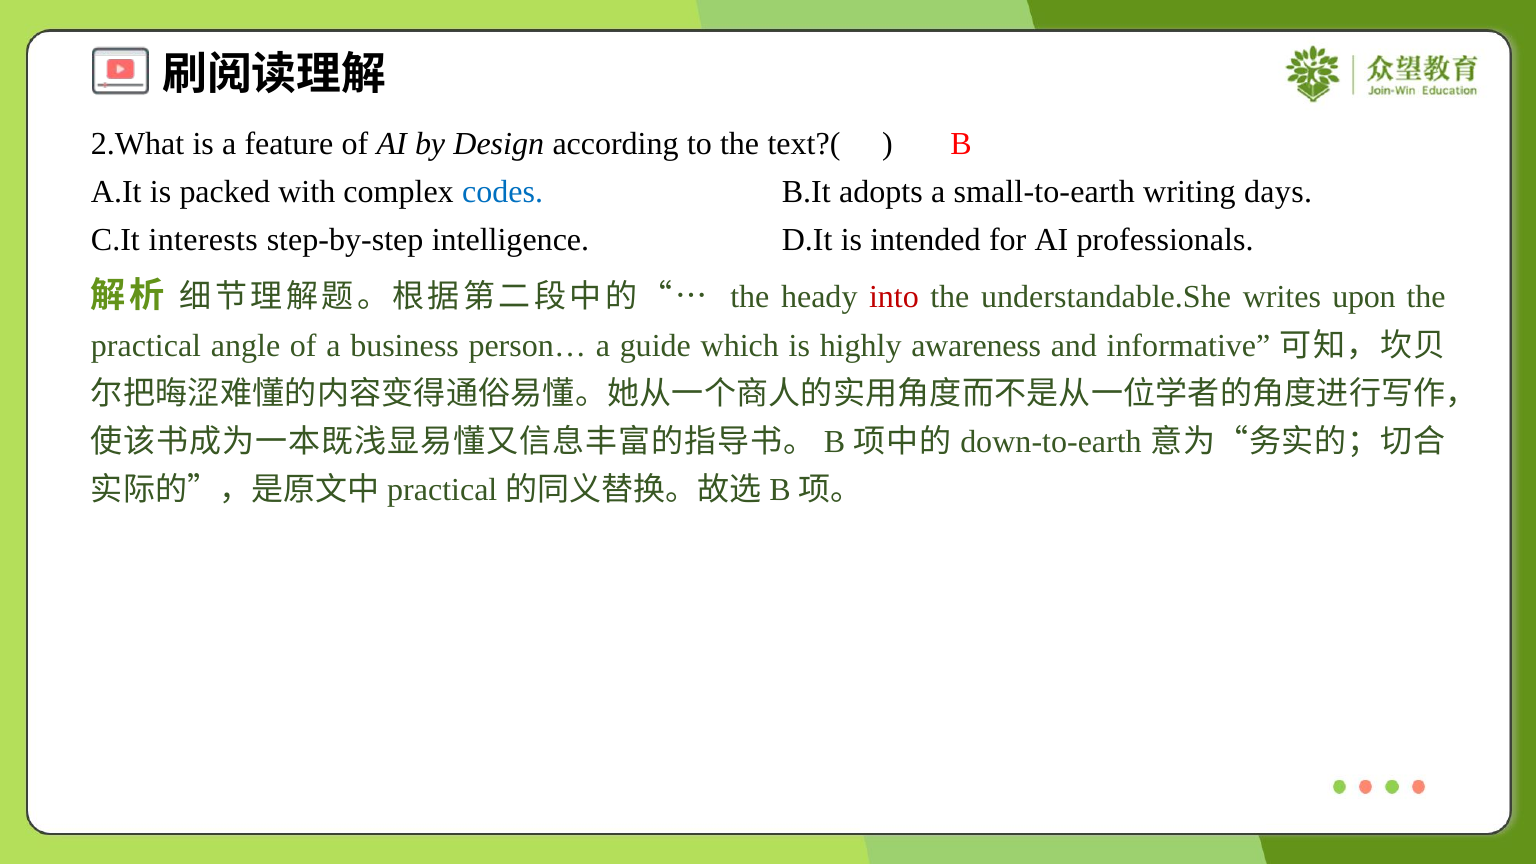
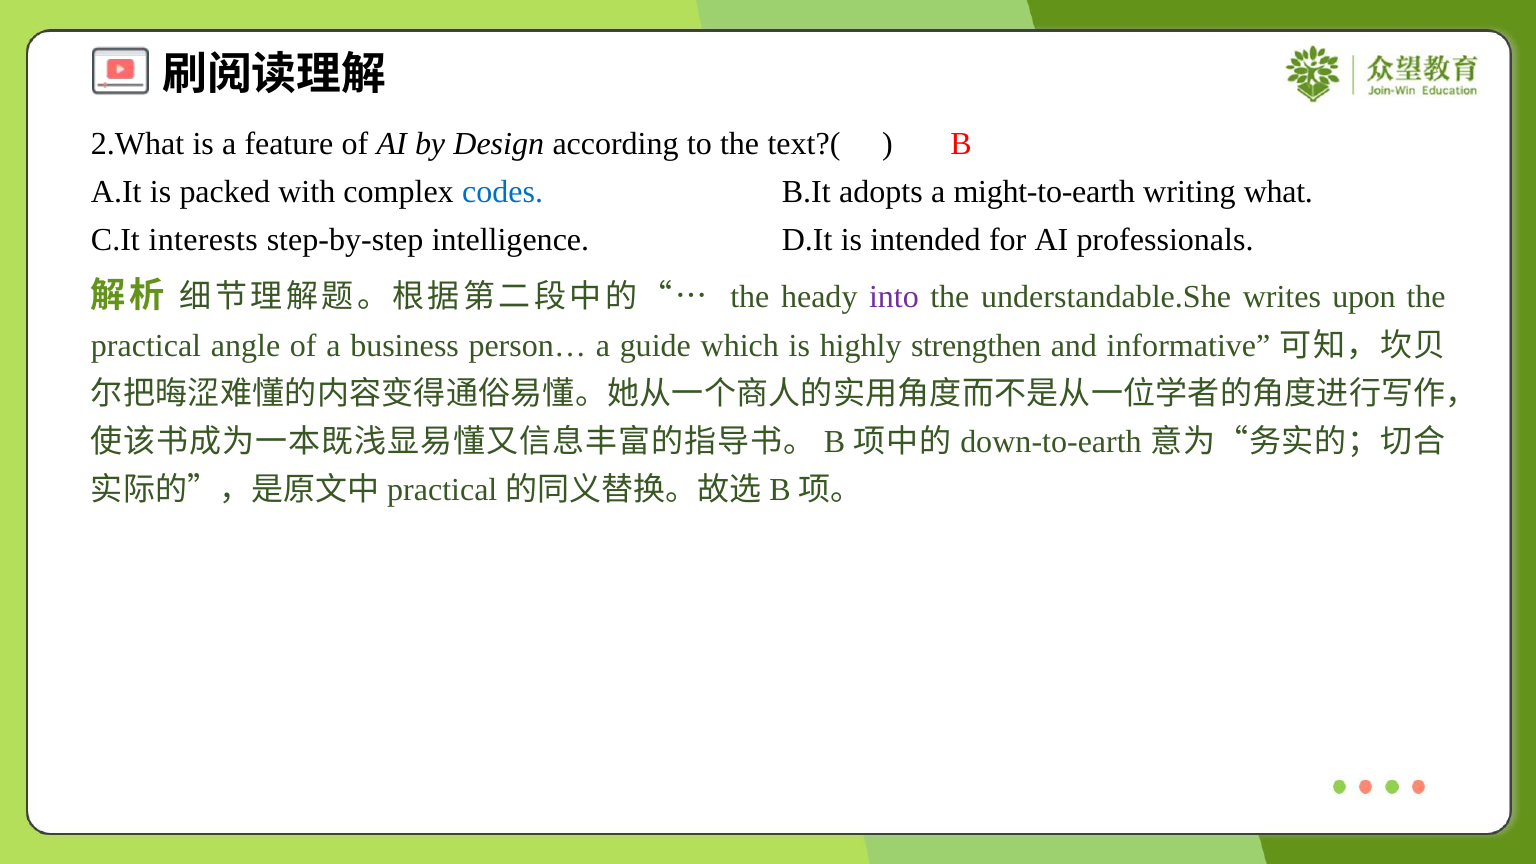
small-to-earth: small-to-earth -> might-to-earth
days: days -> what
into colour: red -> purple
awareness: awareness -> strengthen
